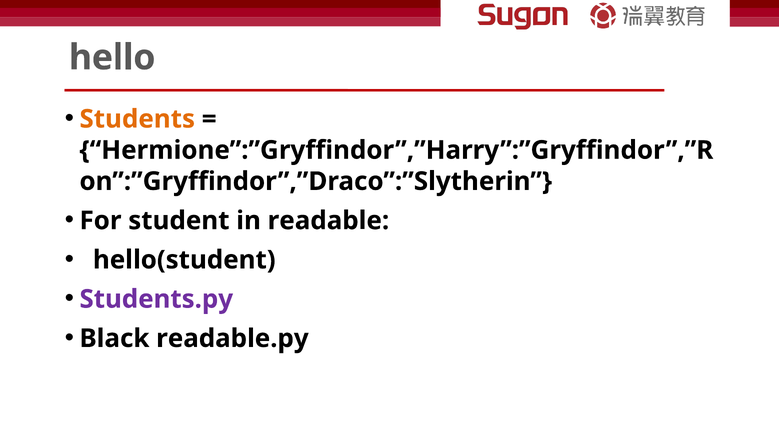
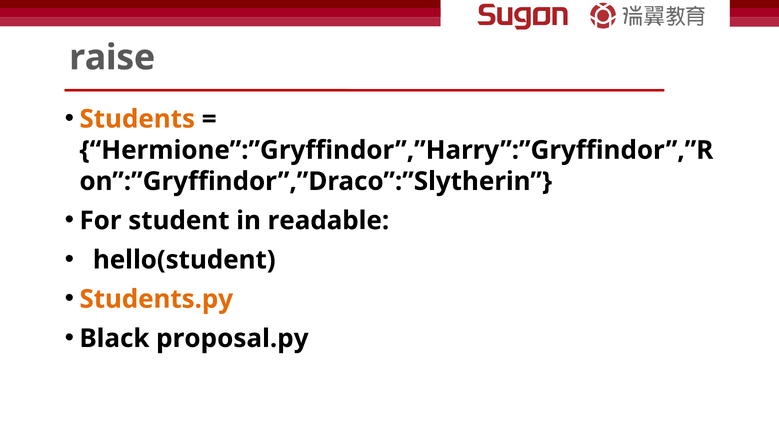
hello: hello -> raise
Students.py colour: purple -> orange
readable.py: readable.py -> proposal.py
